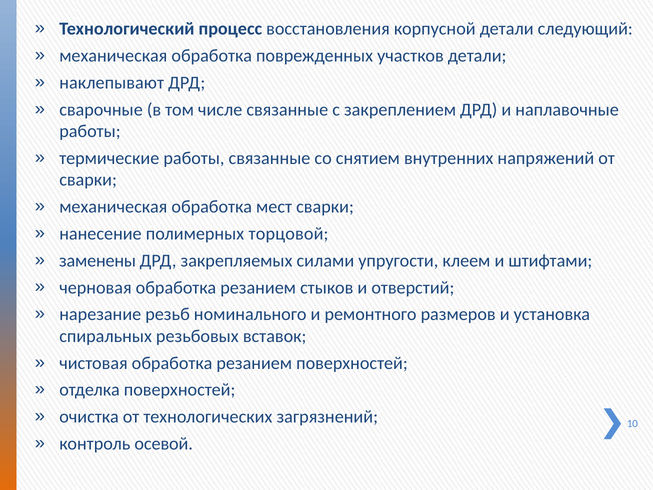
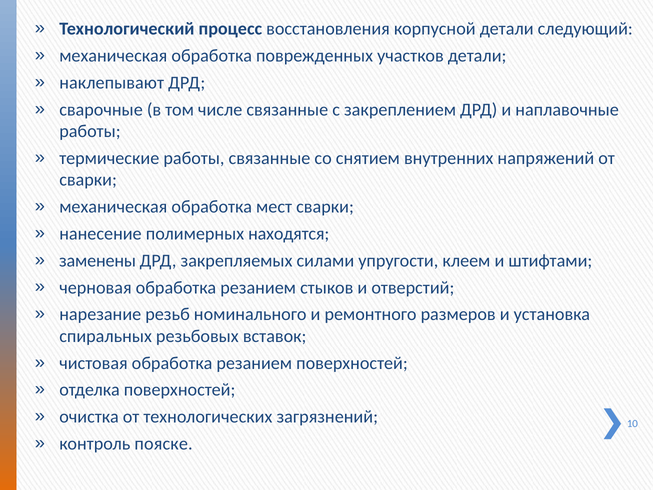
торцовой: торцовой -> находятся
осевой: осевой -> пояске
